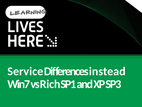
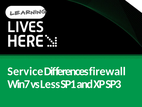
instead: instead -> firewall
Rich: Rich -> Less
